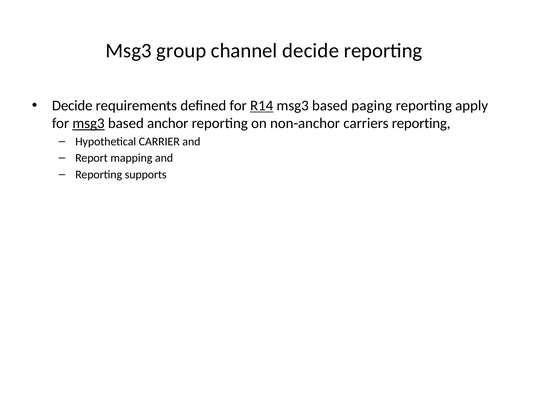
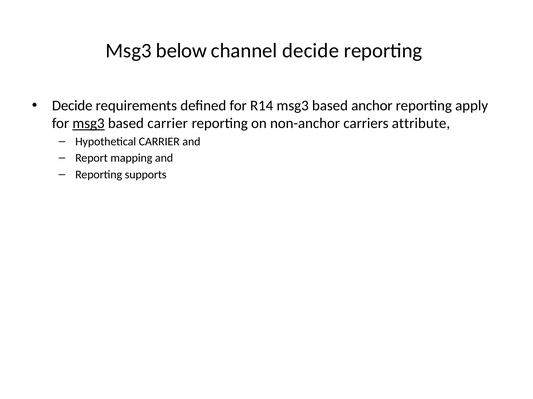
group: group -> below
R14 underline: present -> none
paging: paging -> anchor
based anchor: anchor -> carrier
carriers reporting: reporting -> attribute
